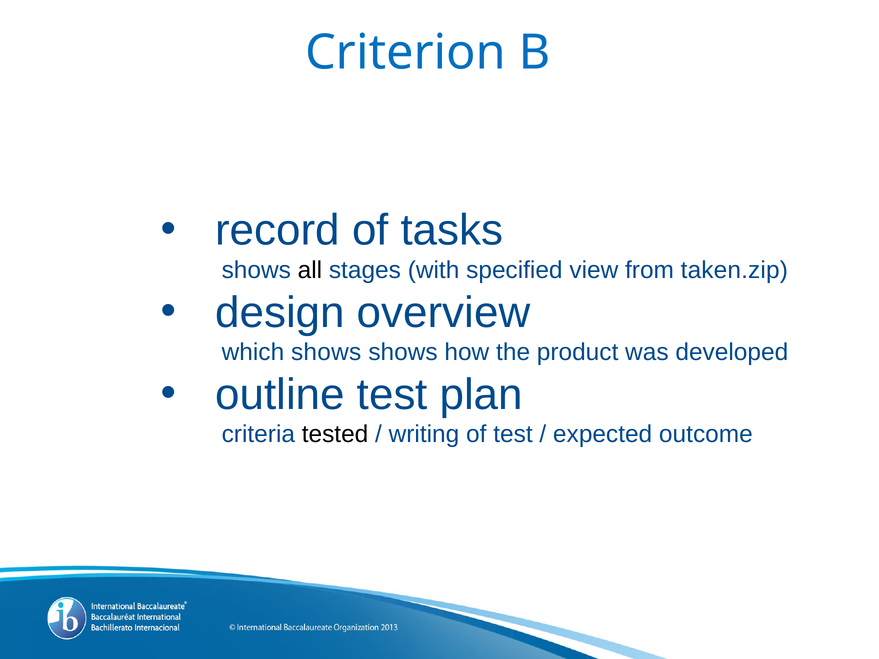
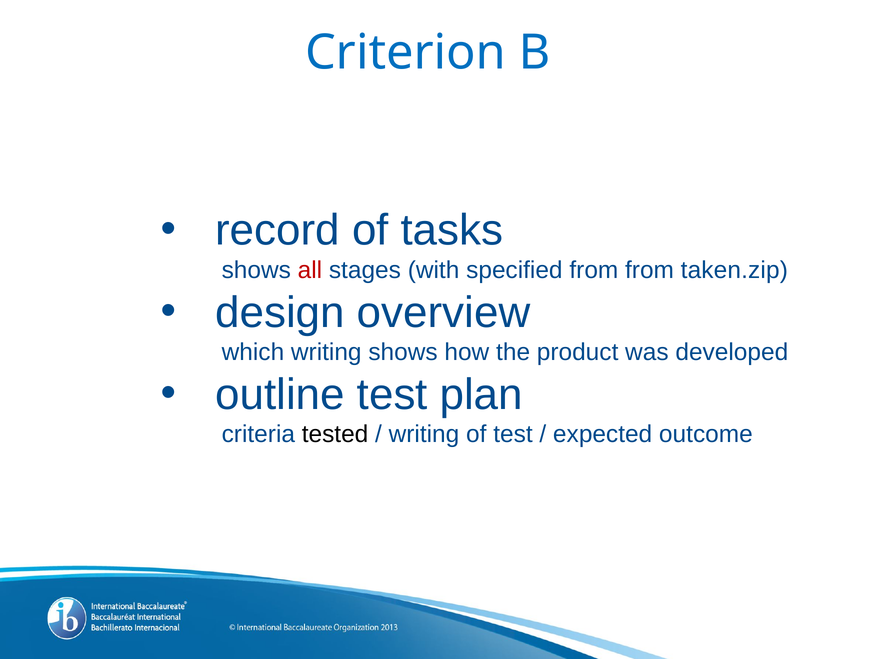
all colour: black -> red
specified view: view -> from
which shows: shows -> writing
